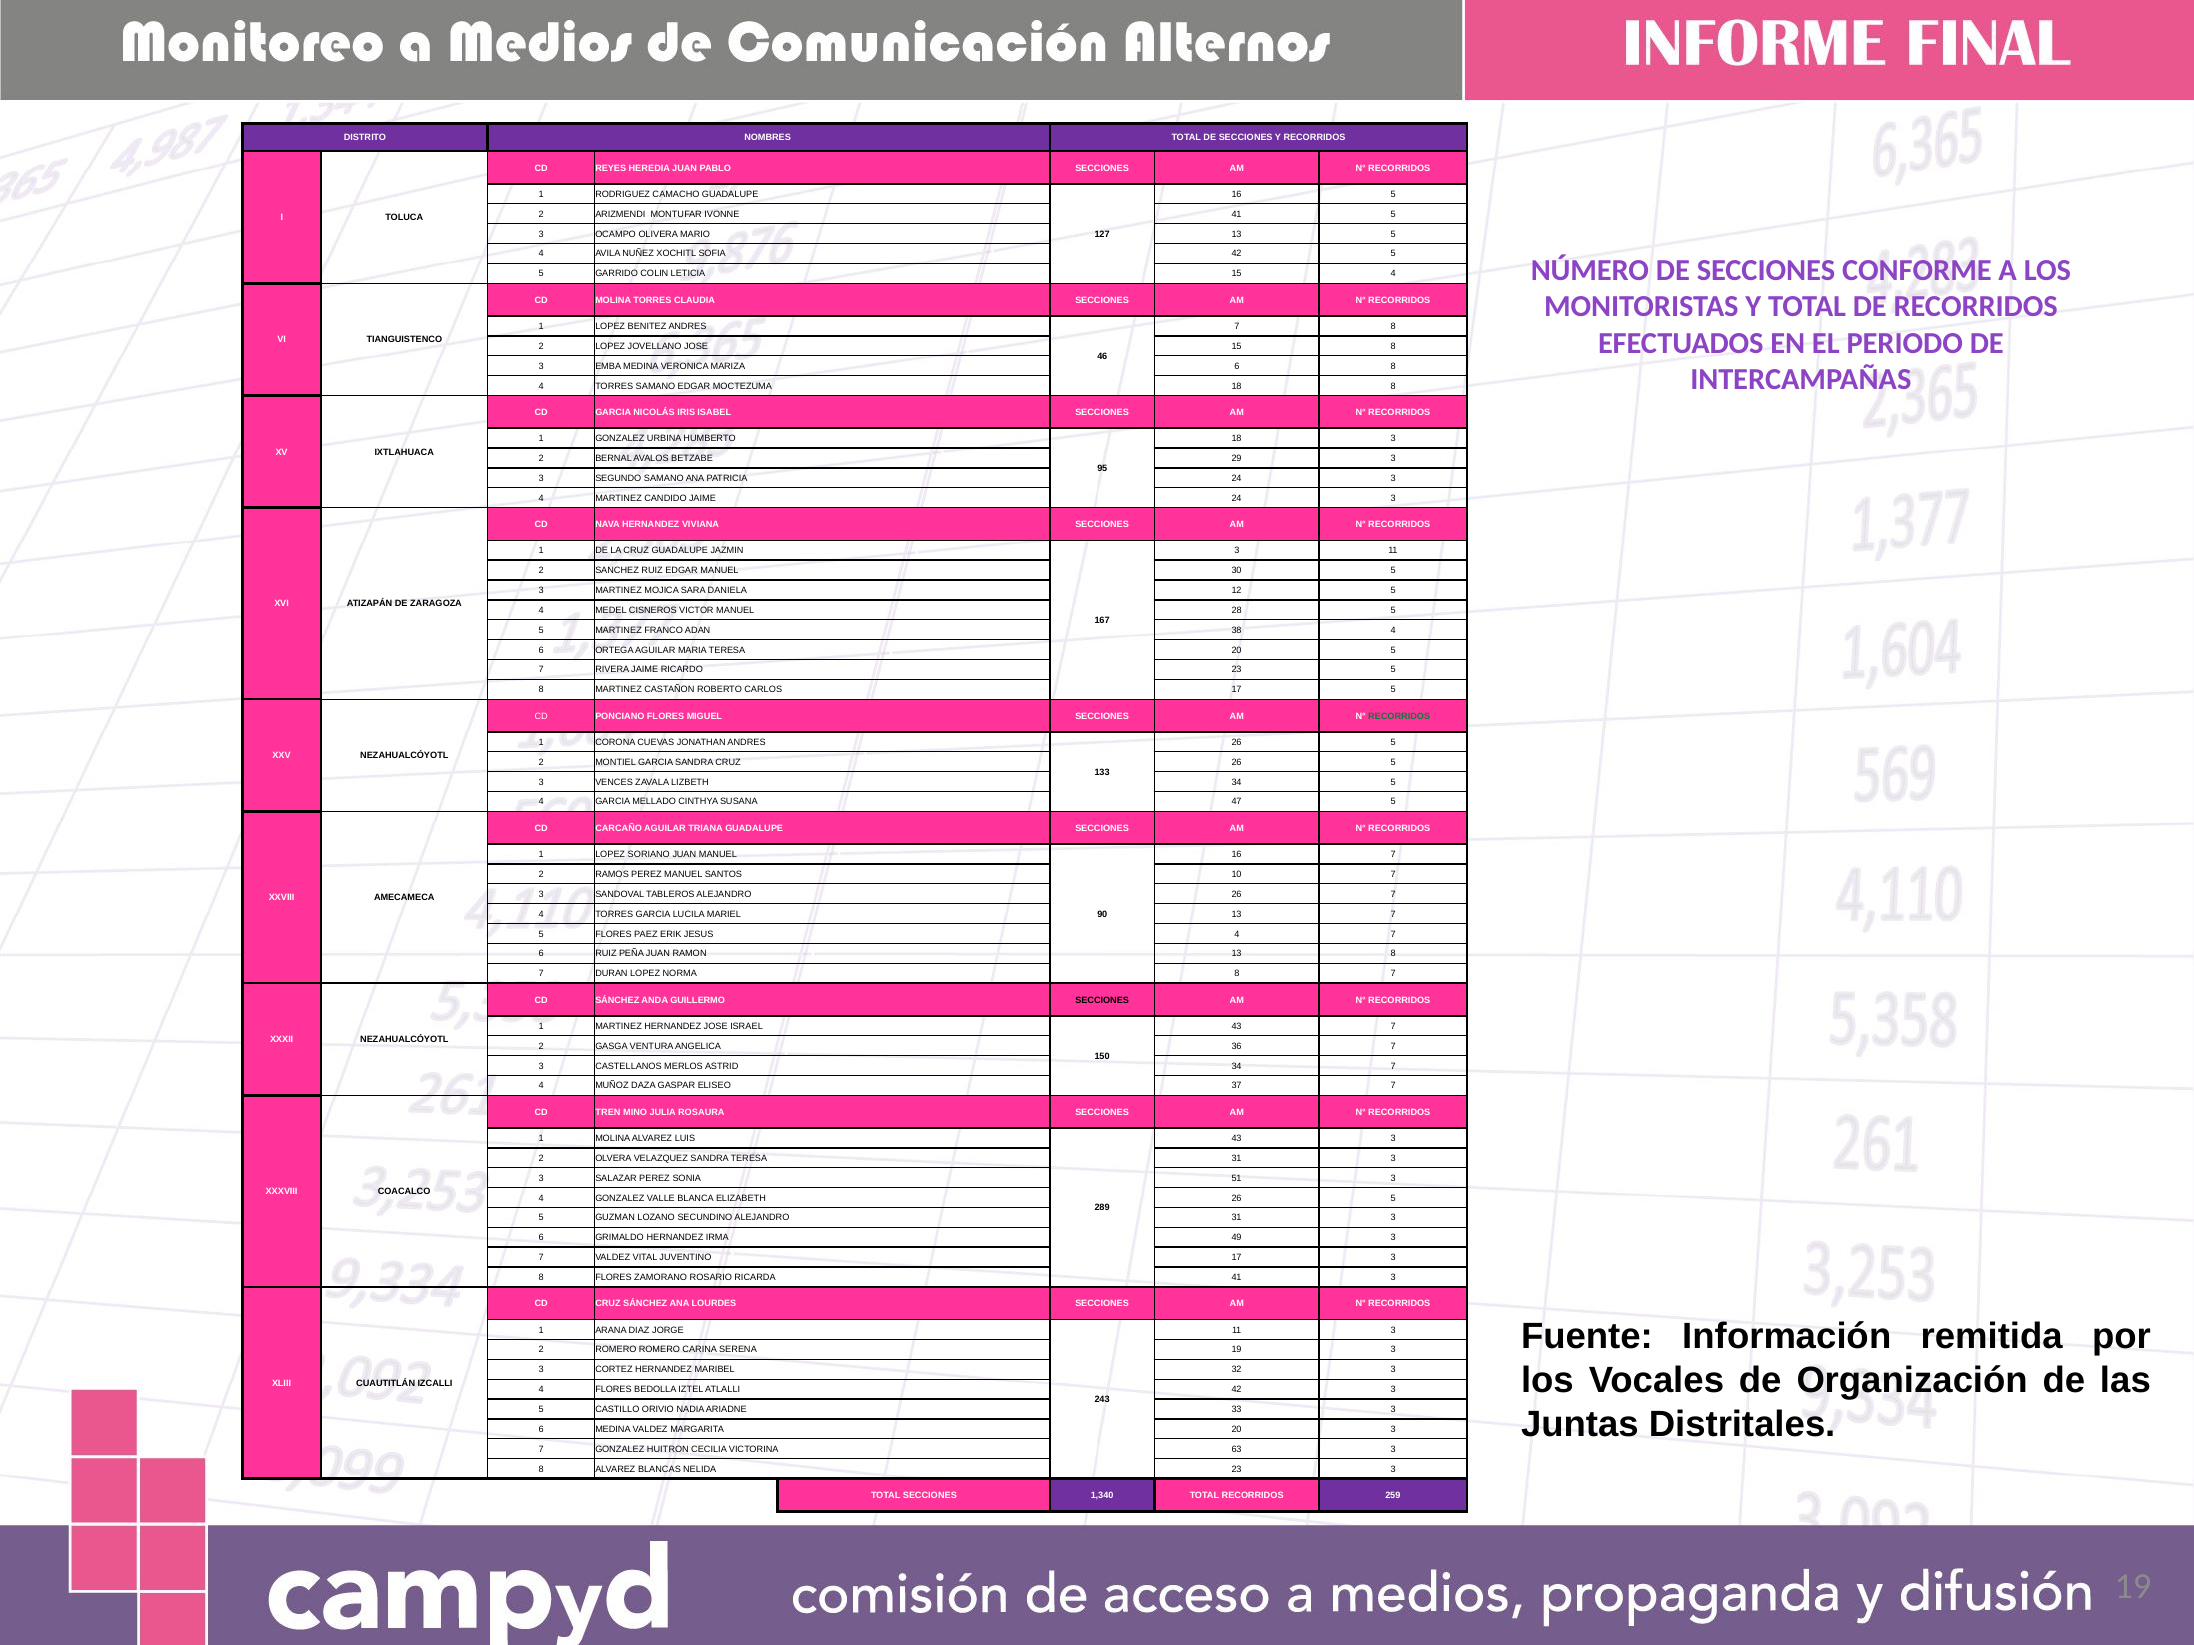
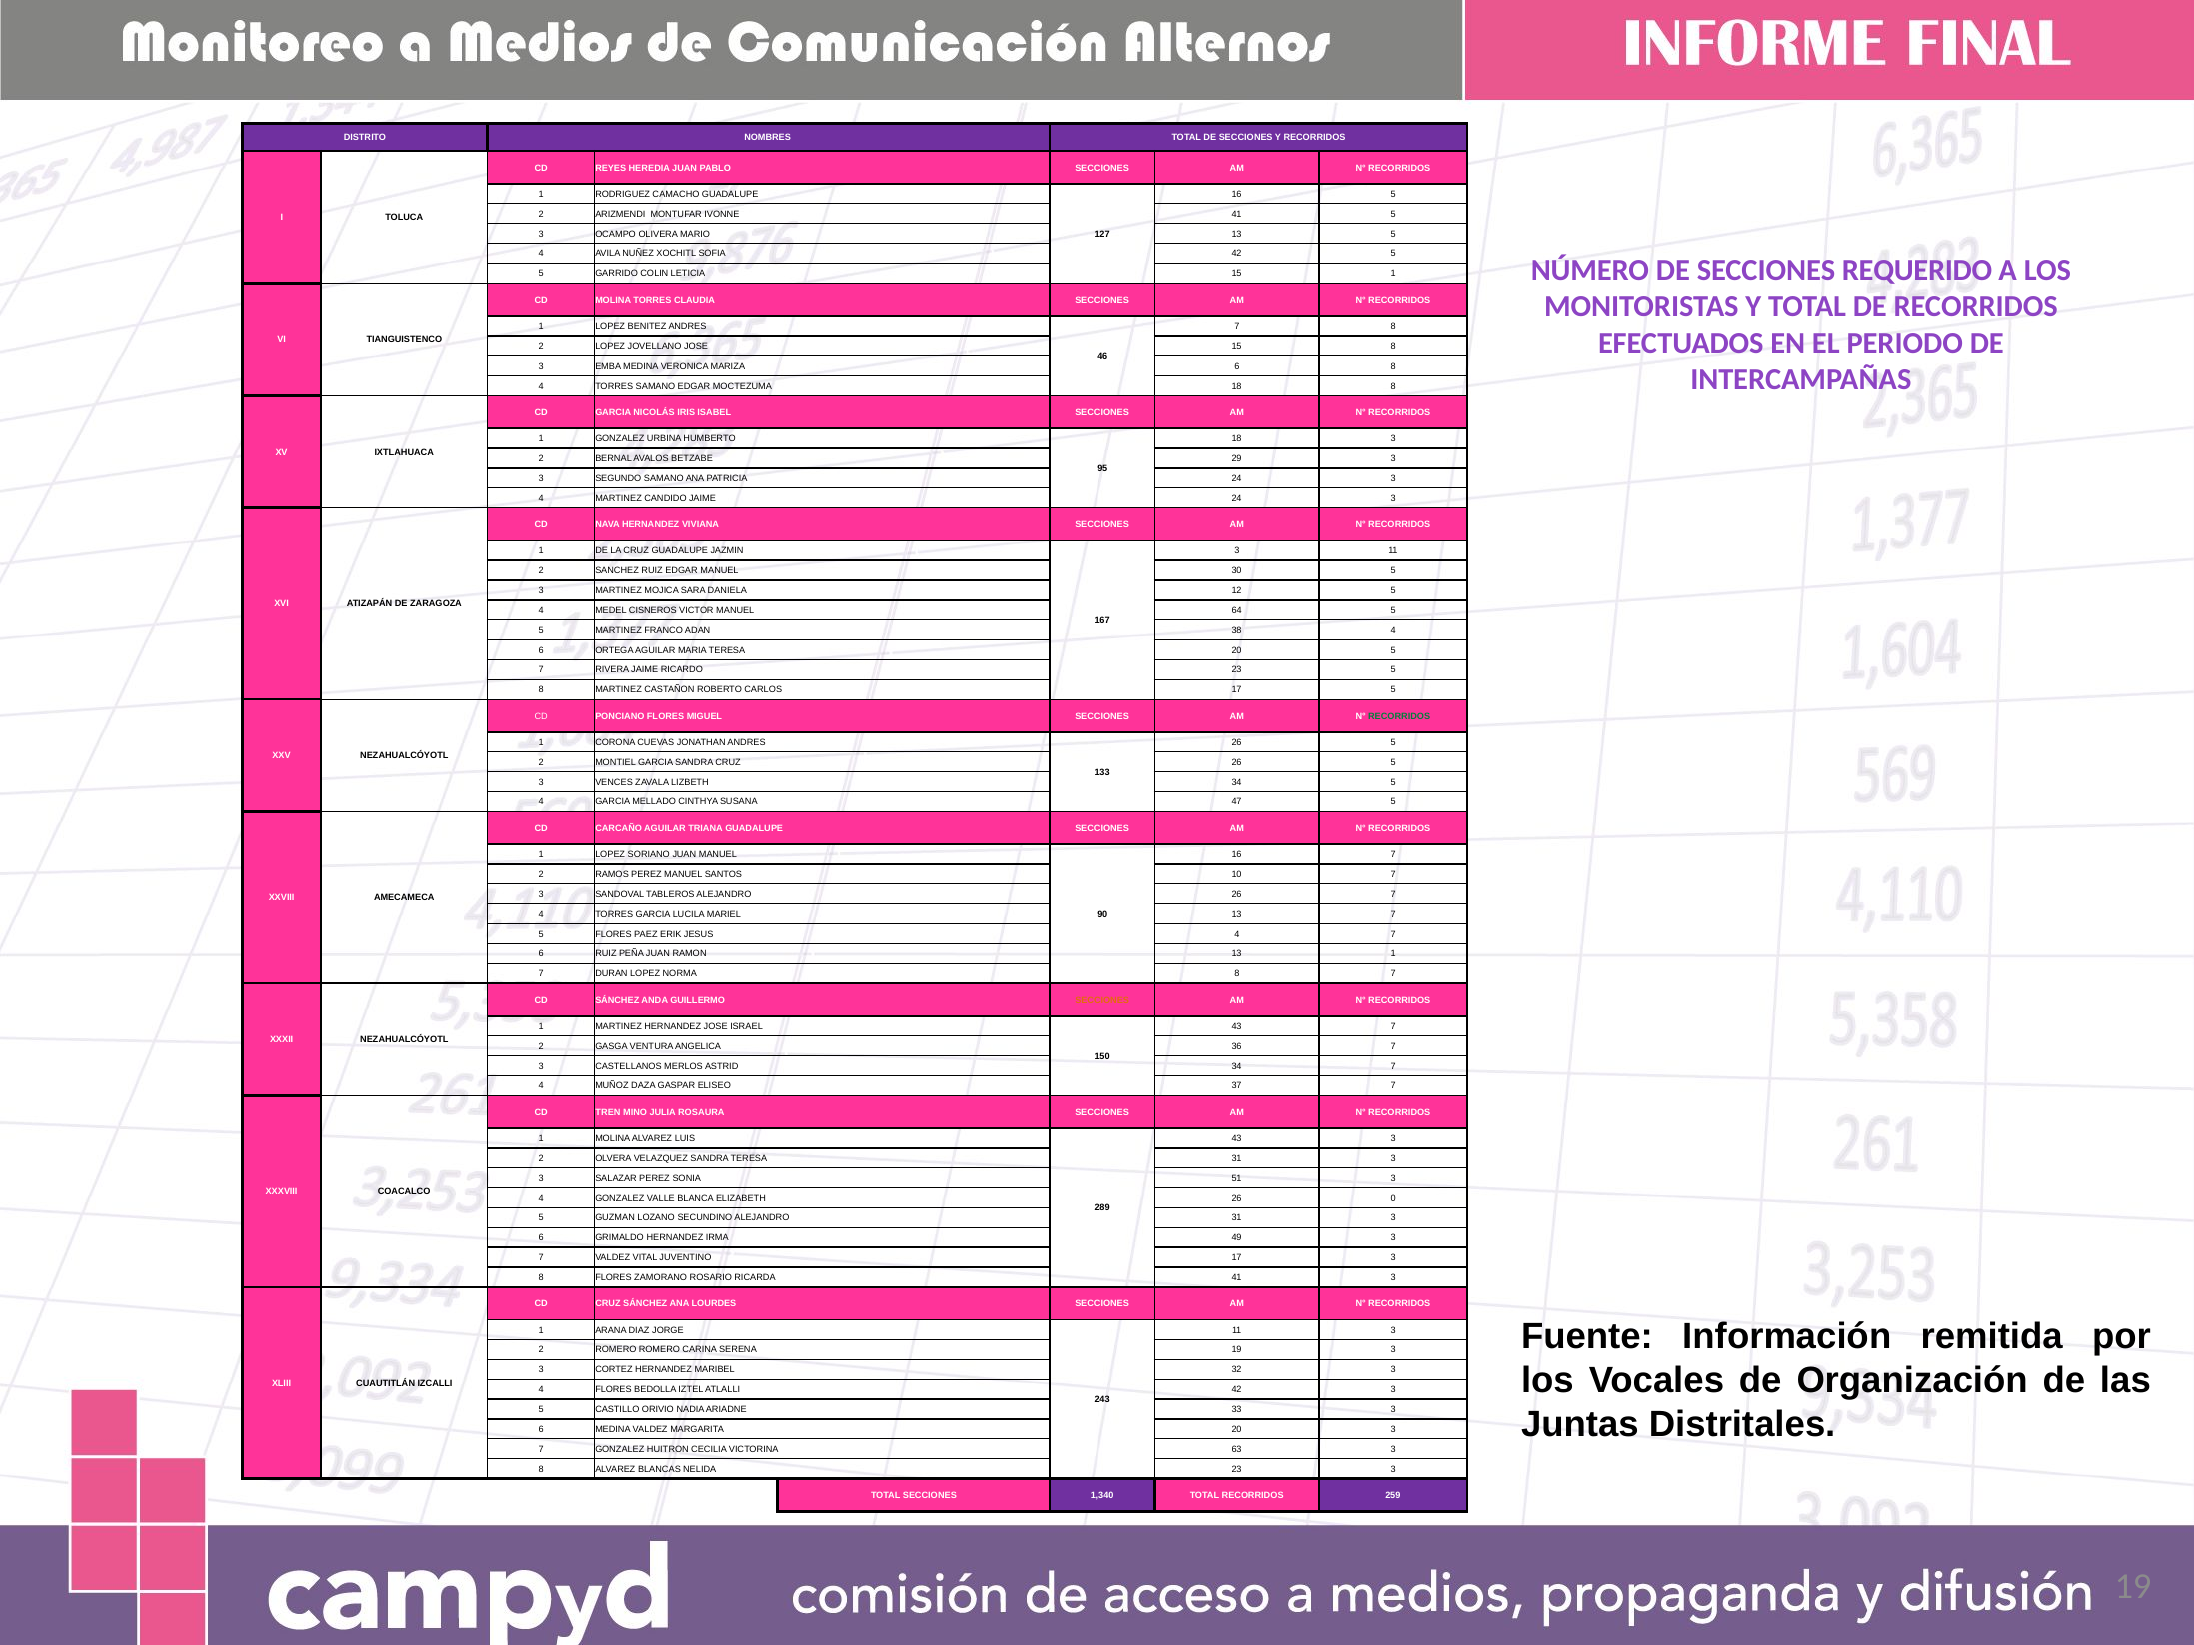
CONFORME: CONFORME -> REQUERIDO
15 4: 4 -> 1
28: 28 -> 64
13 8: 8 -> 1
SECCIONES at (1102, 1000) colour: black -> orange
ELIZABETH 26 5: 5 -> 0
